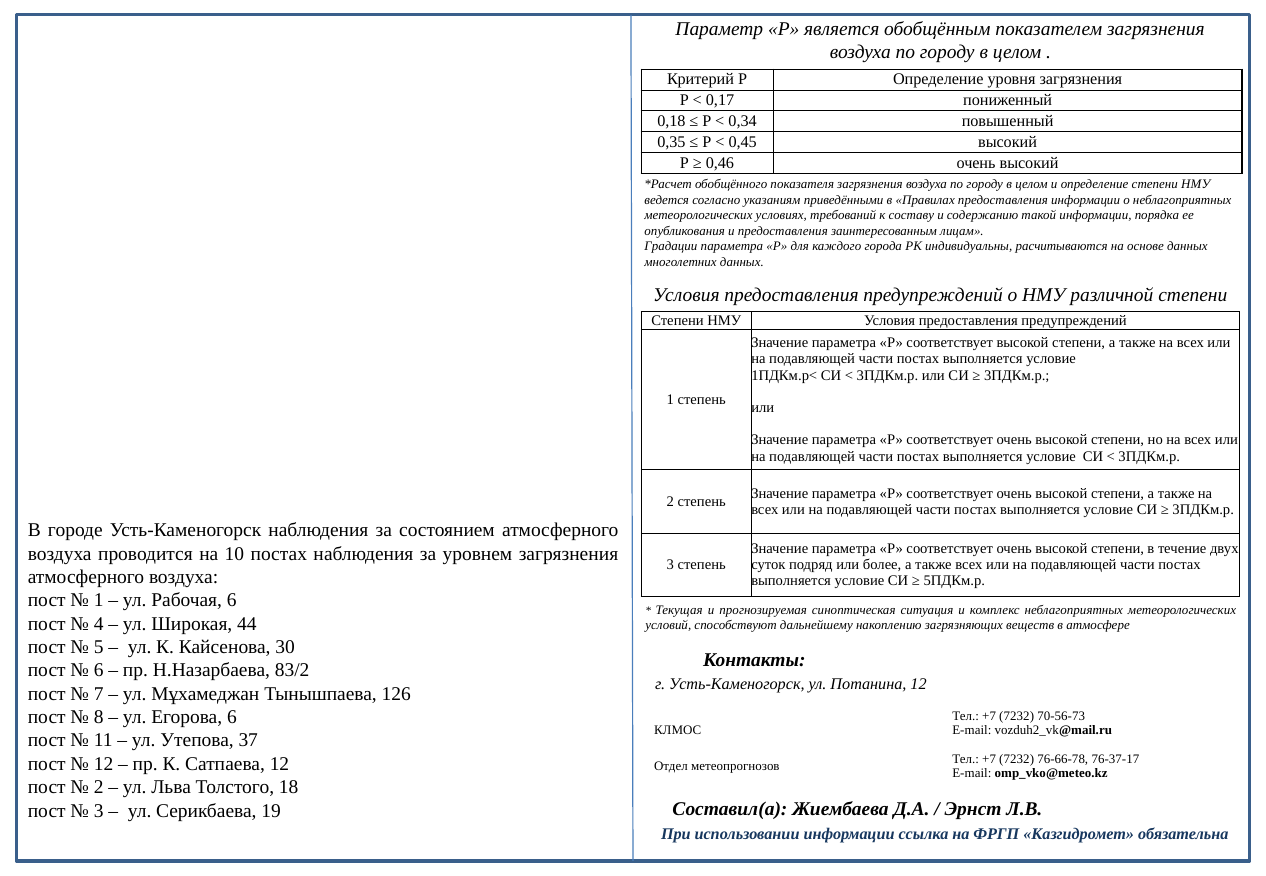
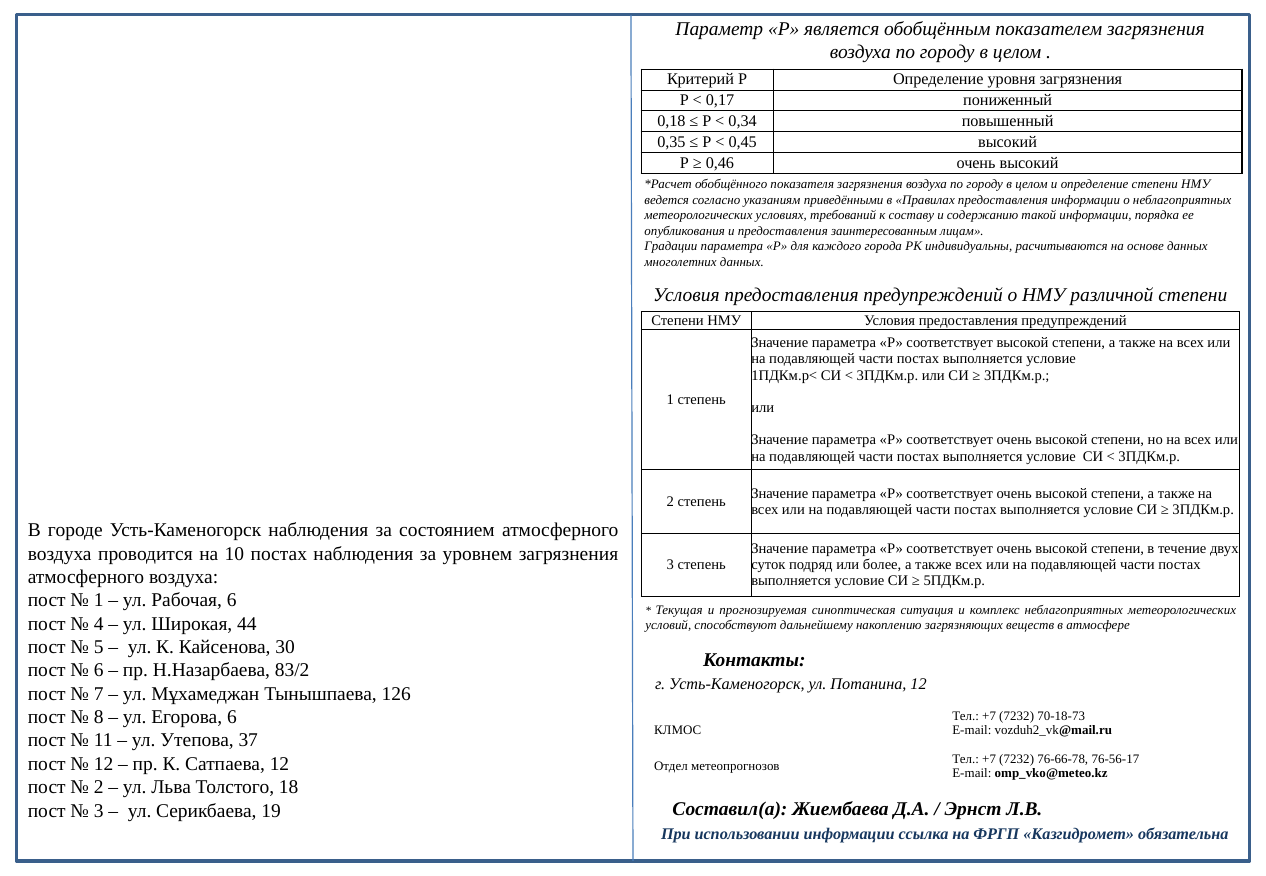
70-56-73: 70-56-73 -> 70-18-73
76-37-17: 76-37-17 -> 76-56-17
